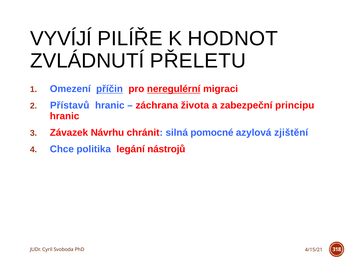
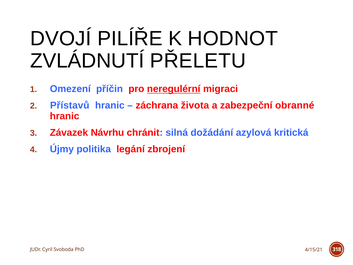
VYVÍJÍ: VYVÍJÍ -> DVOJÍ
příčin underline: present -> none
principu: principu -> obranné
pomocné: pomocné -> dožádání
zjištění: zjištění -> kritická
Chce: Chce -> Újmy
nástrojů: nástrojů -> zbrojení
